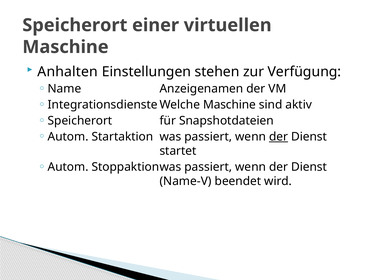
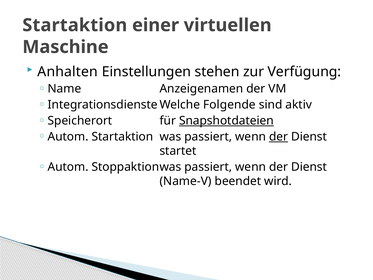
Speicherort at (75, 25): Speicherort -> Startaktion
Maschine at (229, 105): Maschine -> Folgende
Snapshotdateien underline: none -> present
